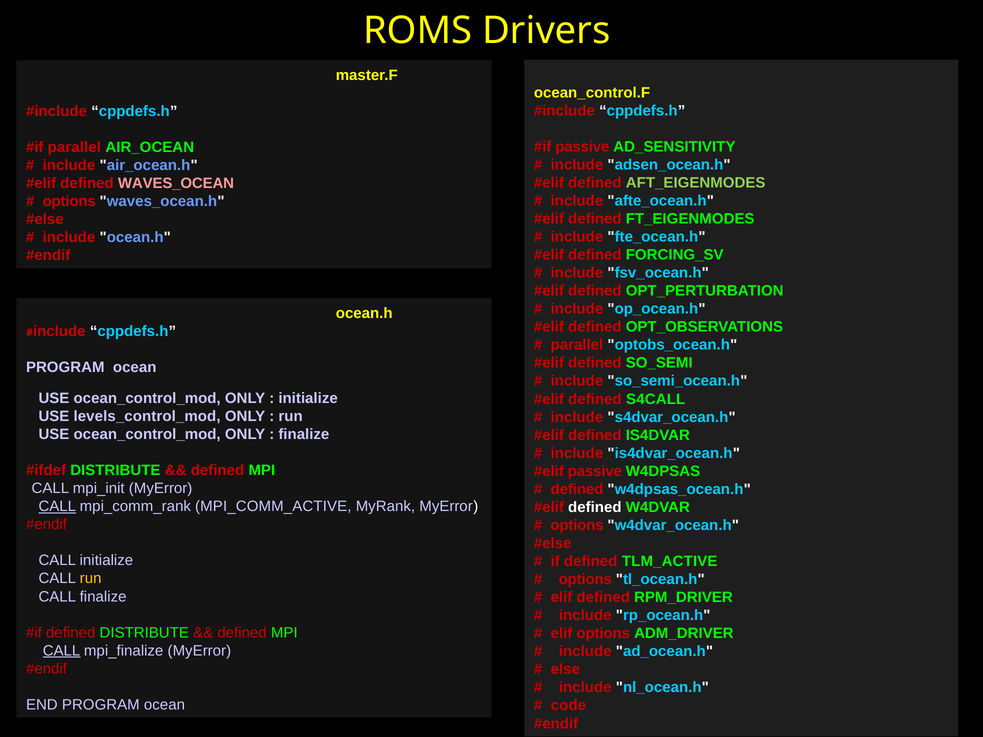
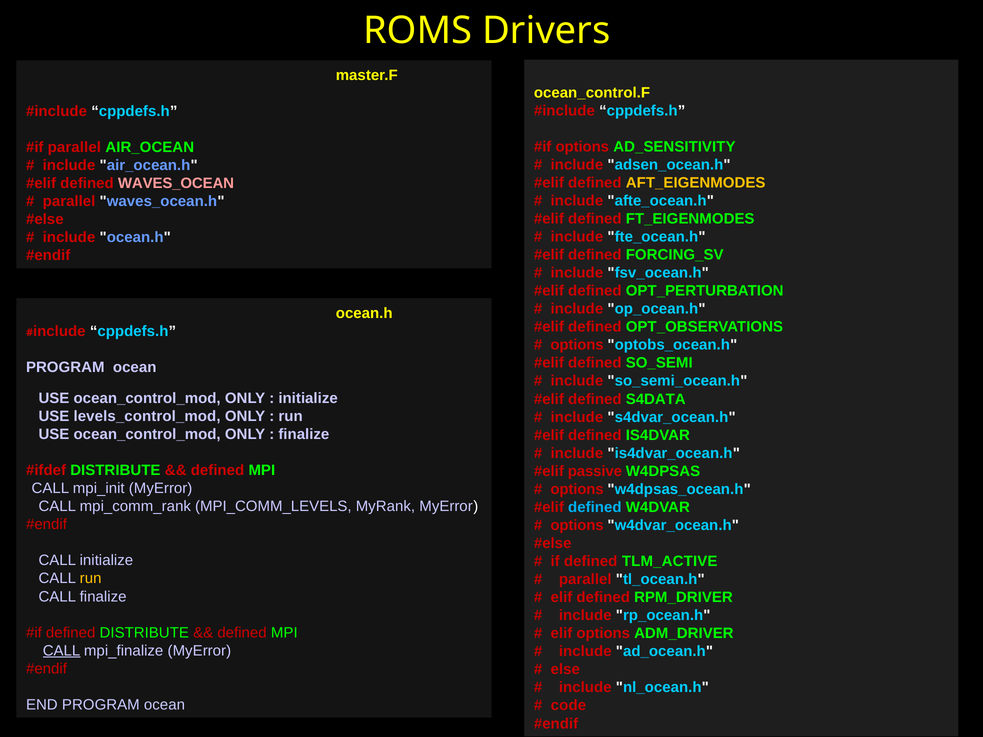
passive at (582, 147): passive -> options
AFT_EIGENMODES colour: light green -> yellow
options at (69, 202): options -> parallel
parallel at (577, 345): parallel -> options
S4CALL: S4CALL -> S4DATA
defined at (577, 489): defined -> options
CALL at (57, 507) underline: present -> none
MPI_COMM_ACTIVE: MPI_COMM_ACTIVE -> MPI_COMM_LEVELS
defined at (595, 507) colour: white -> light blue
options at (585, 580): options -> parallel
